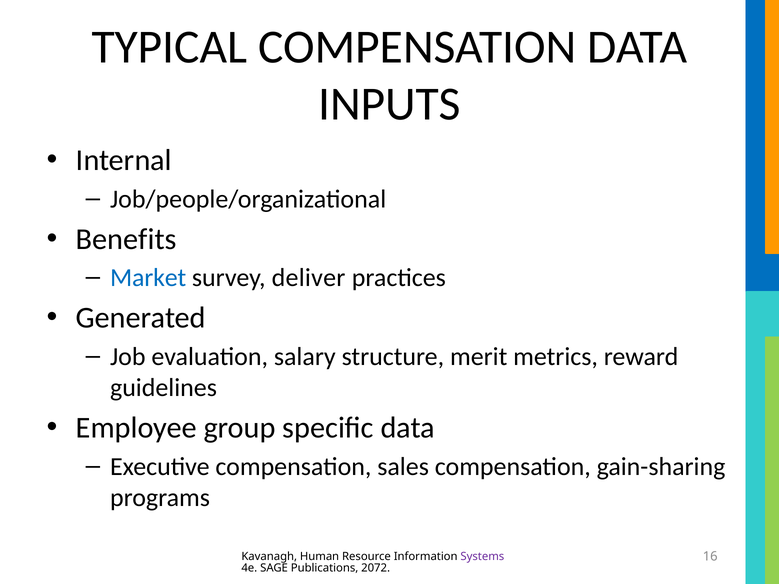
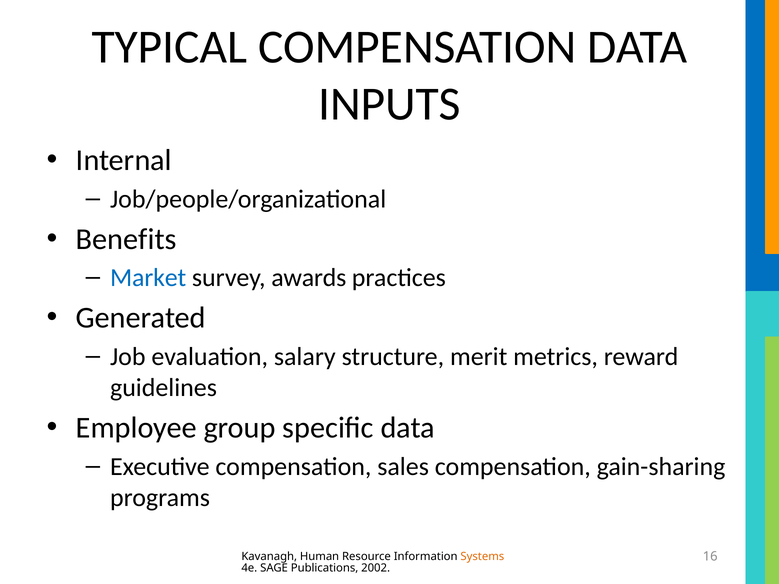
deliver: deliver -> awards
Systems colour: purple -> orange
2072: 2072 -> 2002
